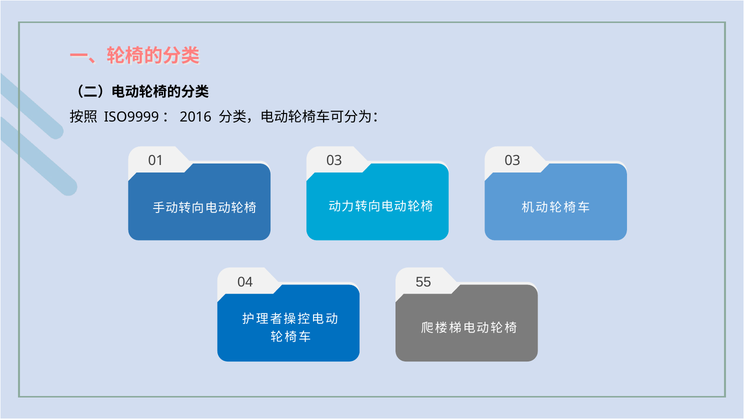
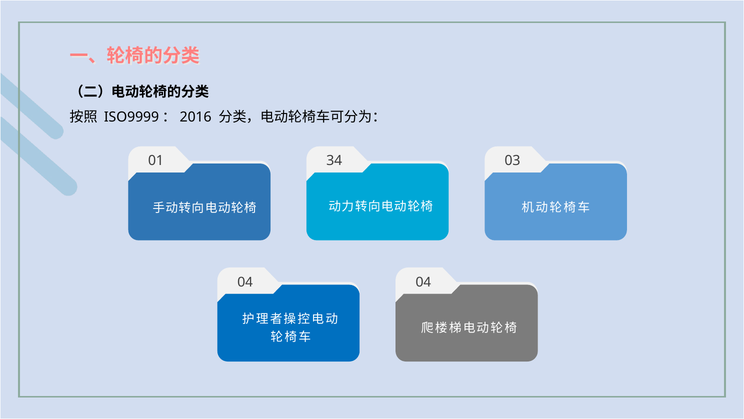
01 03: 03 -> 34
04 55: 55 -> 04
